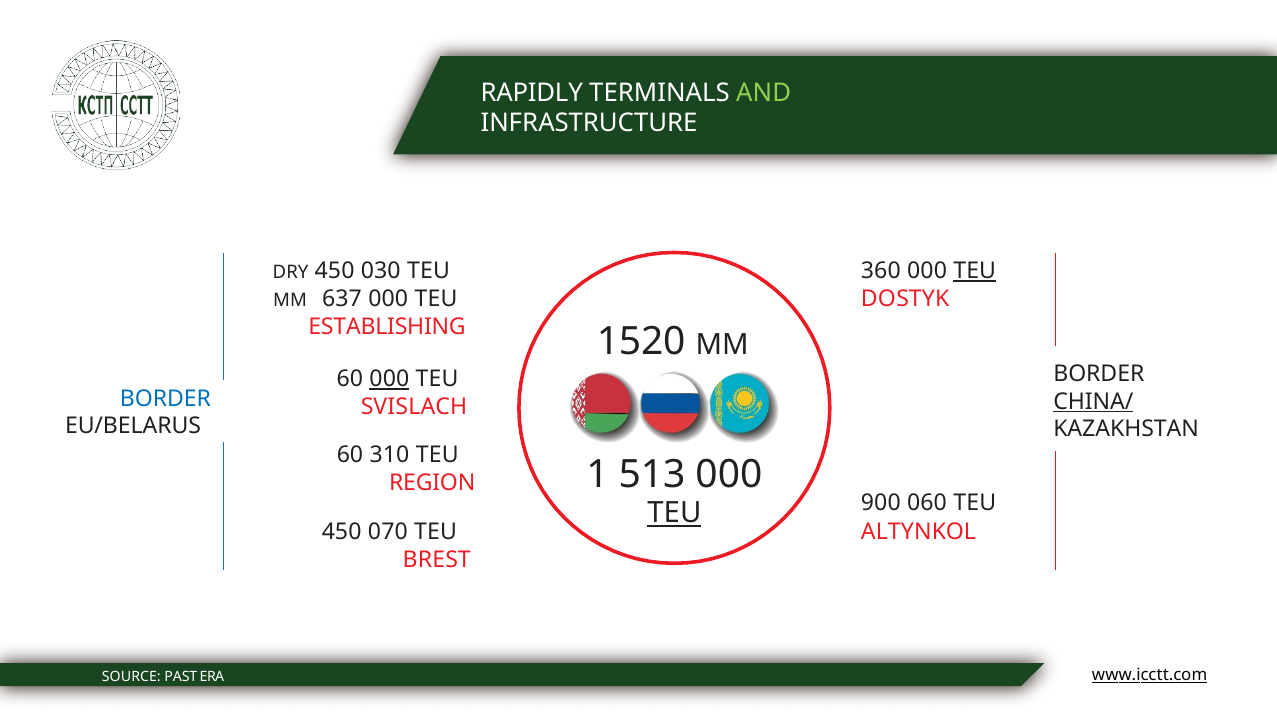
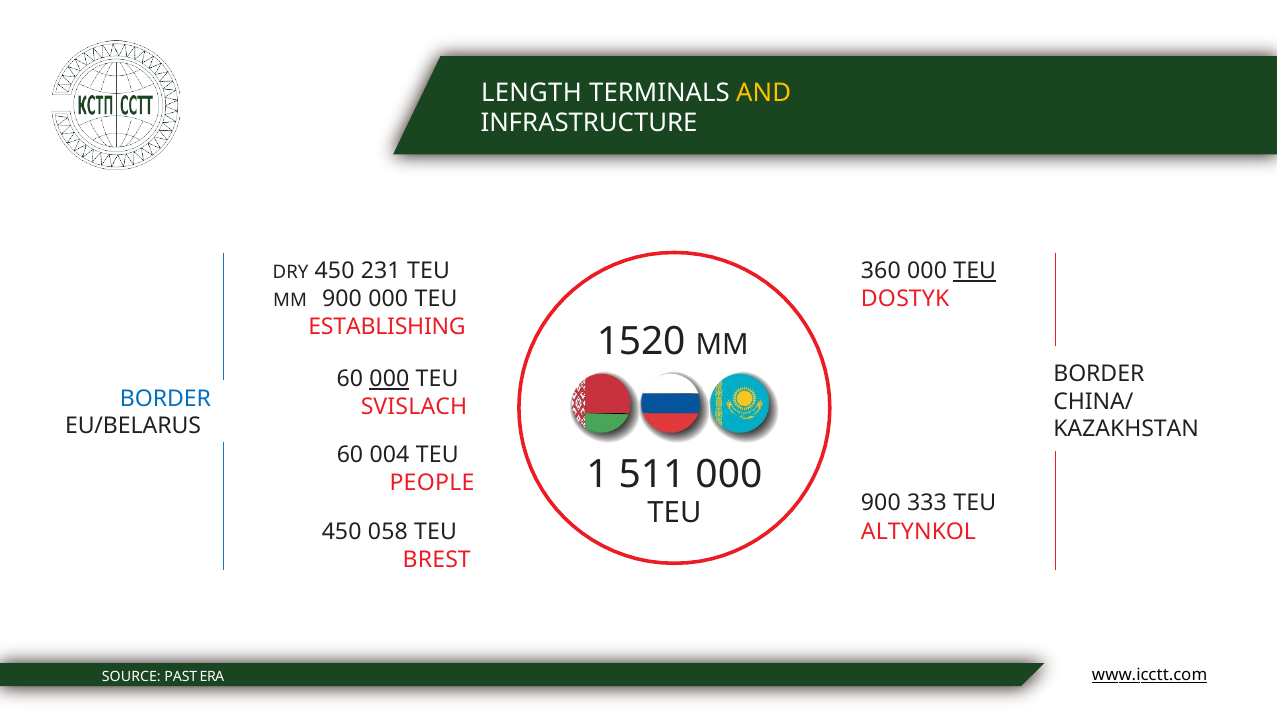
RAPIDLY: RAPIDLY -> LENGTH
AND colour: light green -> yellow
030: 030 -> 231
MM 637: 637 -> 900
CHINA/ underline: present -> none
310: 310 -> 004
513: 513 -> 511
REGION: REGION -> PEOPLE
060: 060 -> 333
TEU at (674, 513) underline: present -> none
070: 070 -> 058
